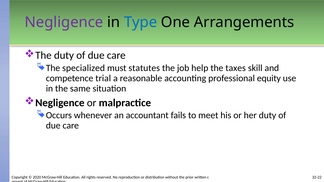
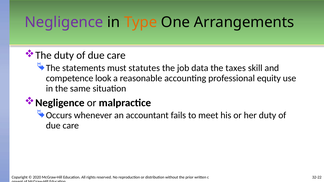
Type colour: blue -> orange
specialized: specialized -> statements
help: help -> data
trial: trial -> look
